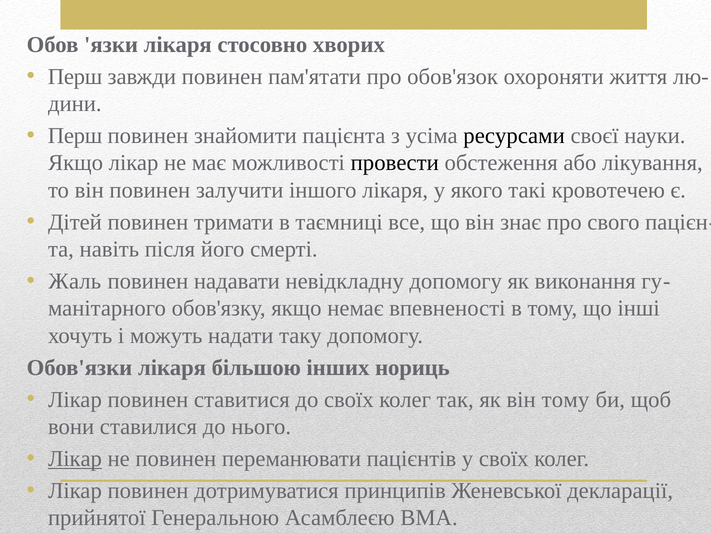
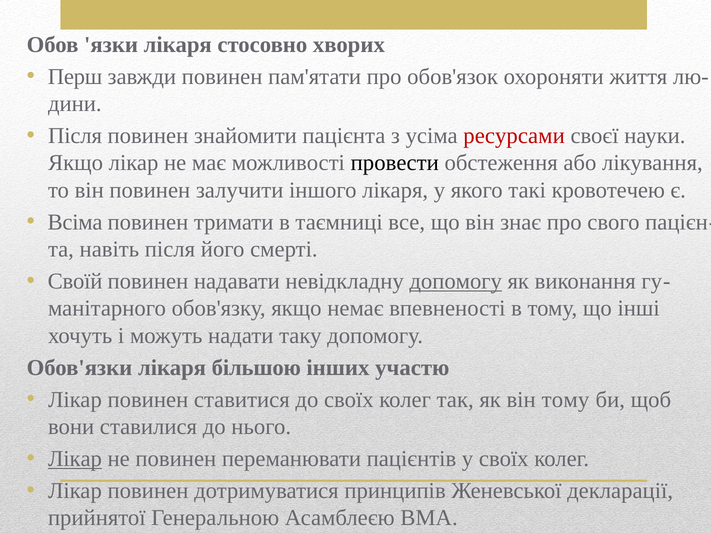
Перш at (75, 136): Перш -> Після
ресурсами colour: black -> red
Дітей: Дітей -> Всіма
Жаль: Жаль -> Своїй
допомогу at (456, 281) underline: none -> present
нориць: нориць -> участю
